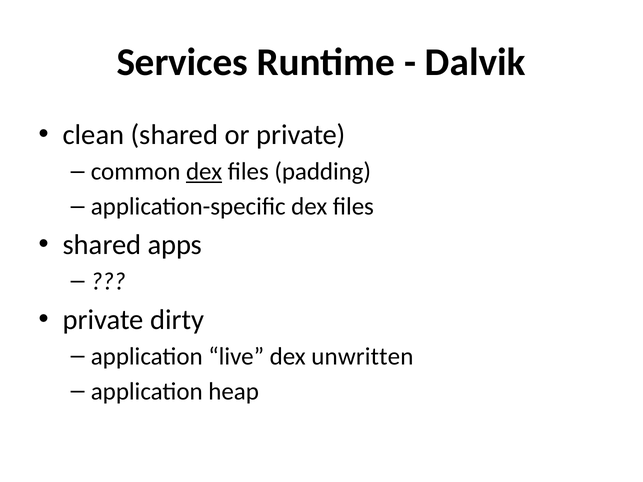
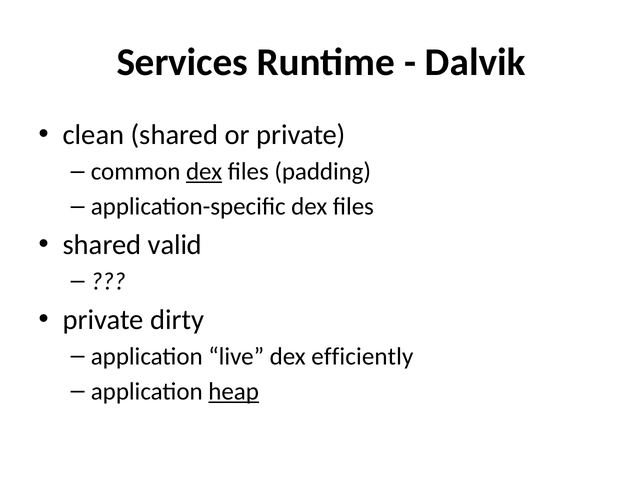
apps: apps -> valid
unwritten: unwritten -> efficiently
heap underline: none -> present
